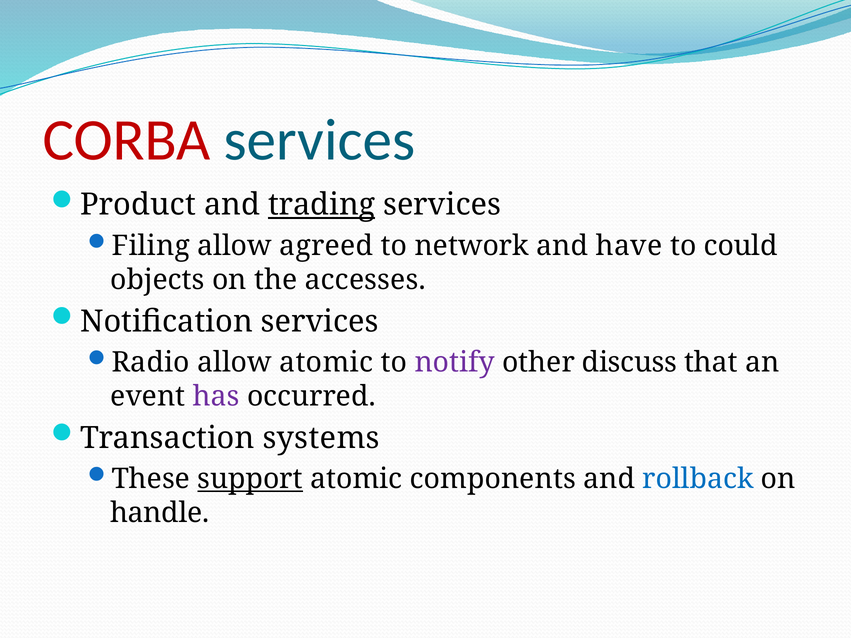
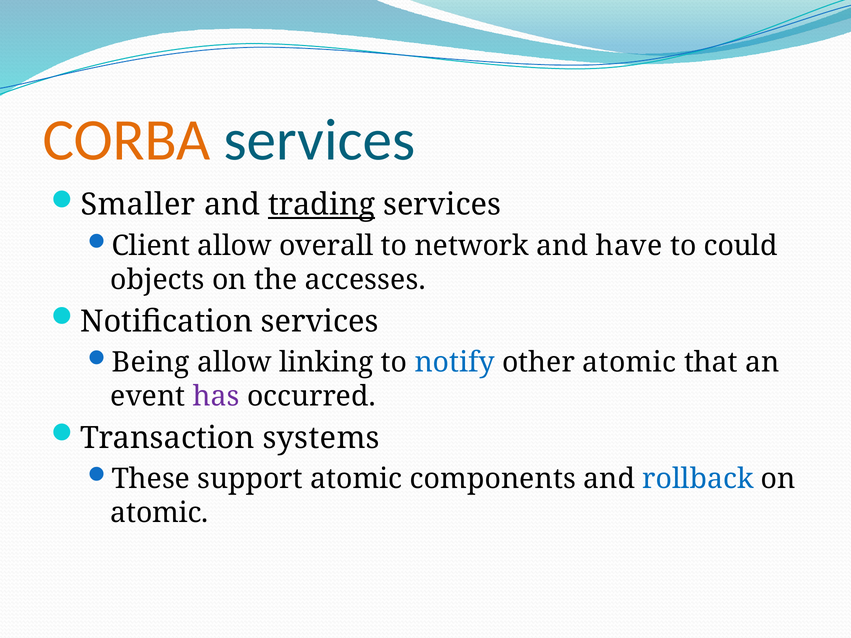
CORBA colour: red -> orange
Product: Product -> Smaller
Filing: Filing -> Client
agreed: agreed -> overall
Radio: Radio -> Being
allow atomic: atomic -> linking
notify colour: purple -> blue
other discuss: discuss -> atomic
support underline: present -> none
handle at (160, 513): handle -> atomic
